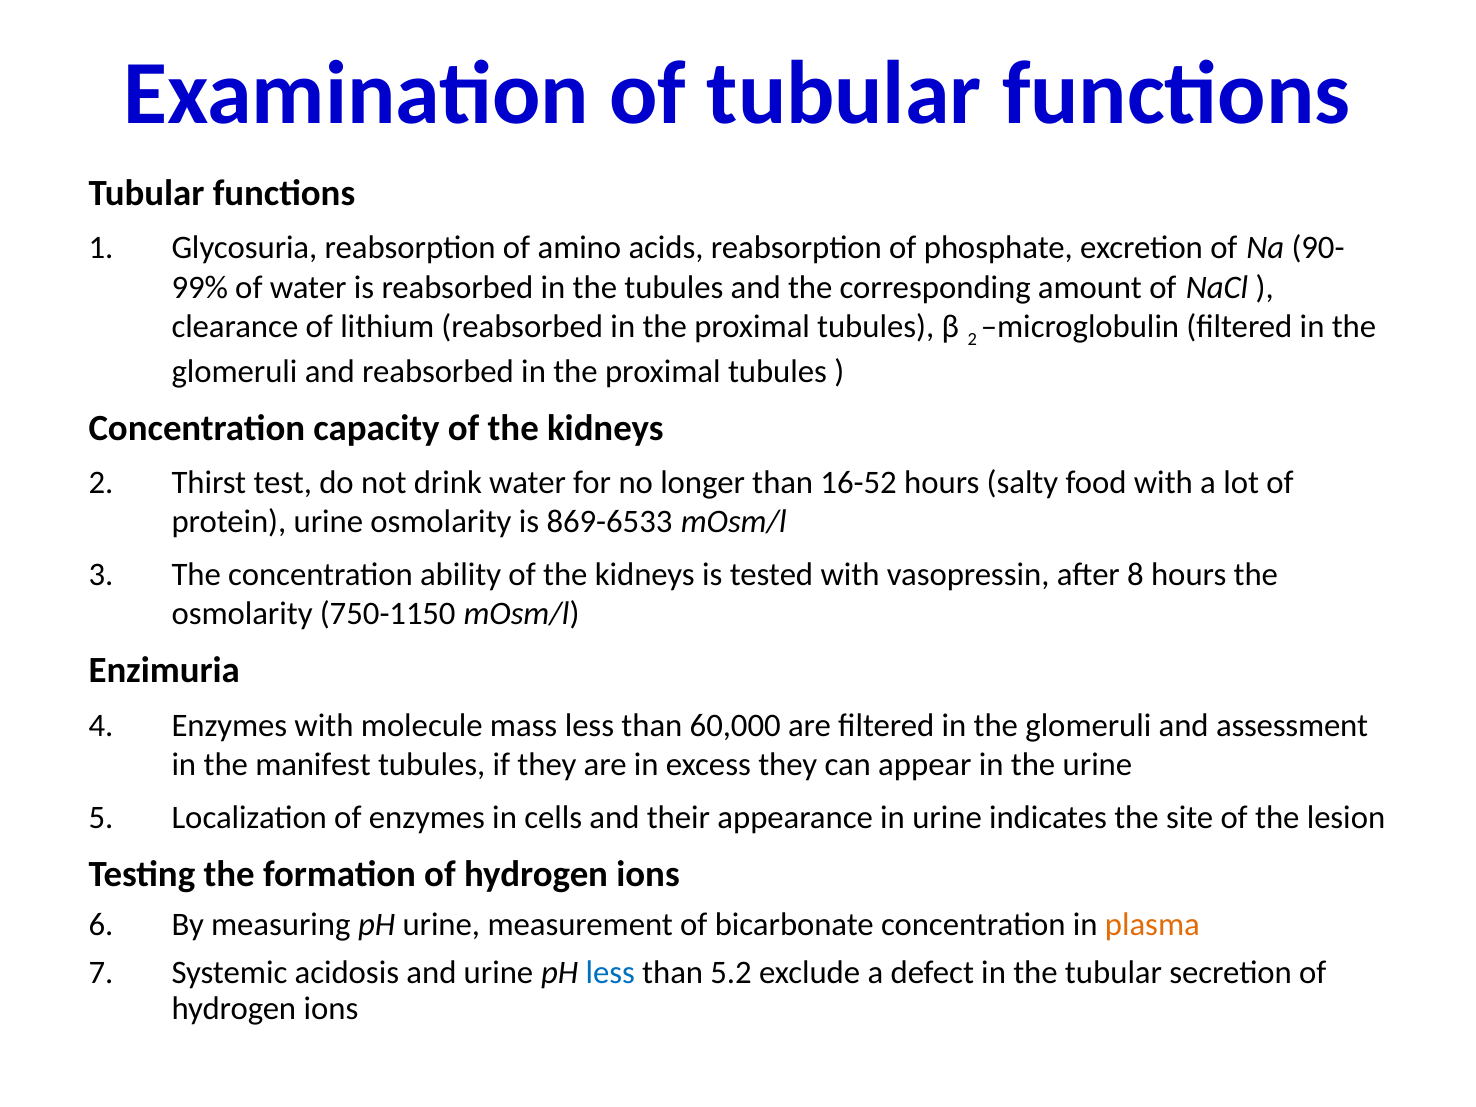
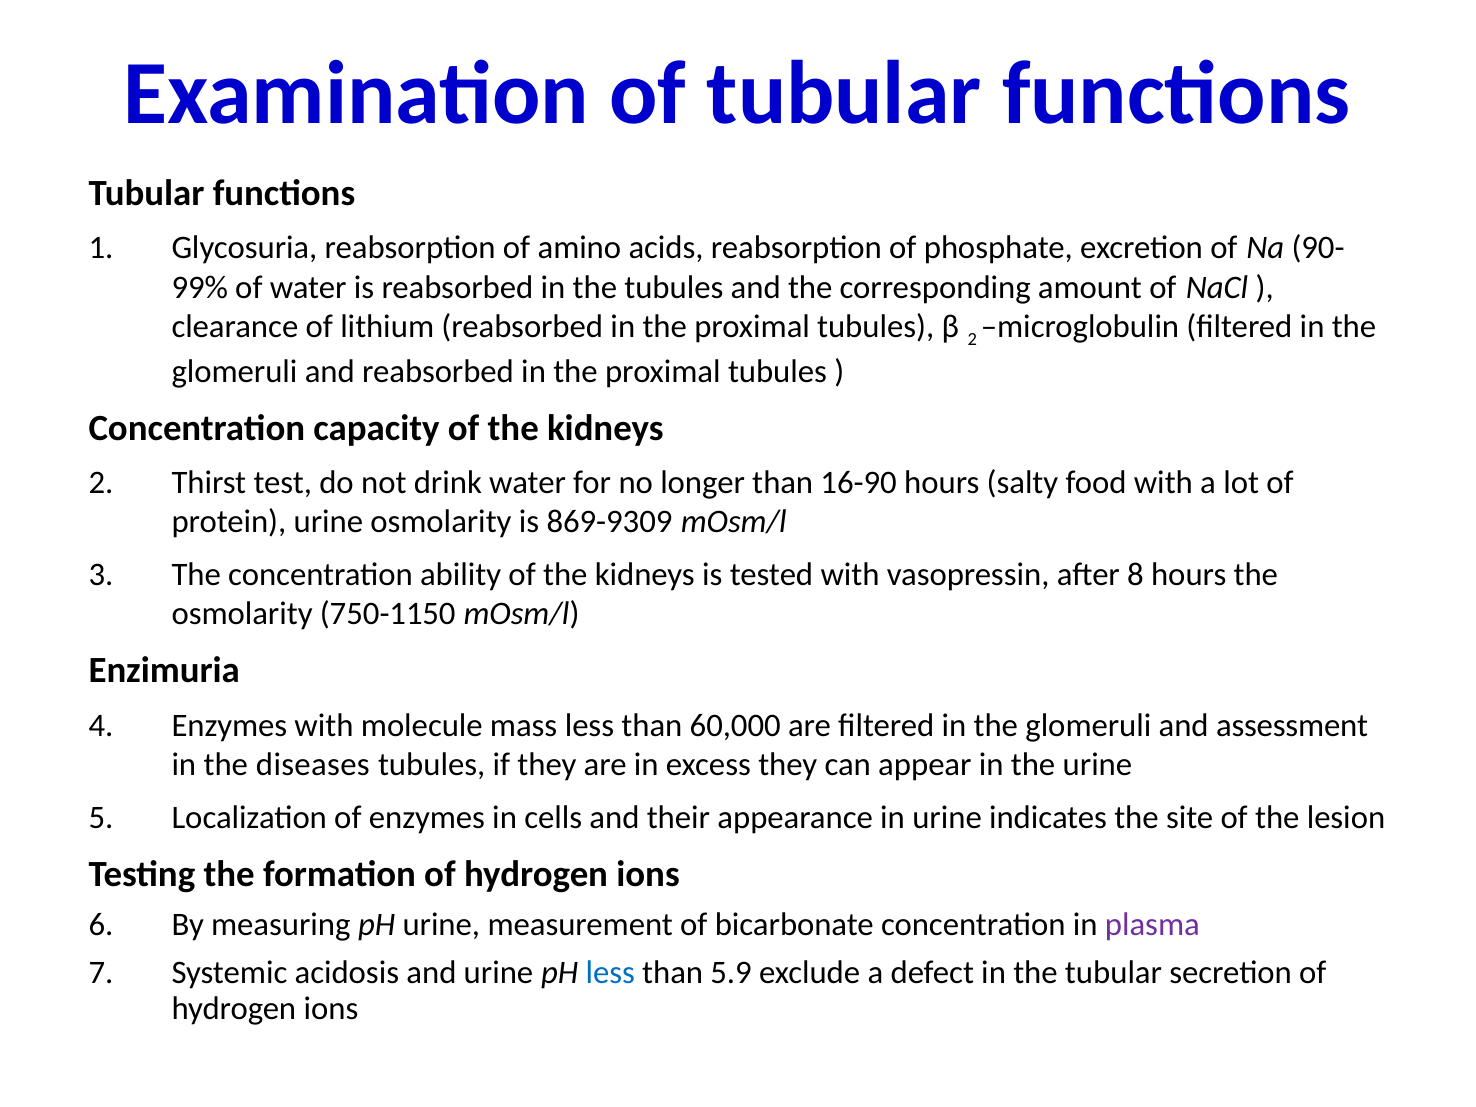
16-52: 16-52 -> 16-90
869-6533: 869-6533 -> 869-9309
manifest: manifest -> diseases
plasma colour: orange -> purple
5.2: 5.2 -> 5.9
